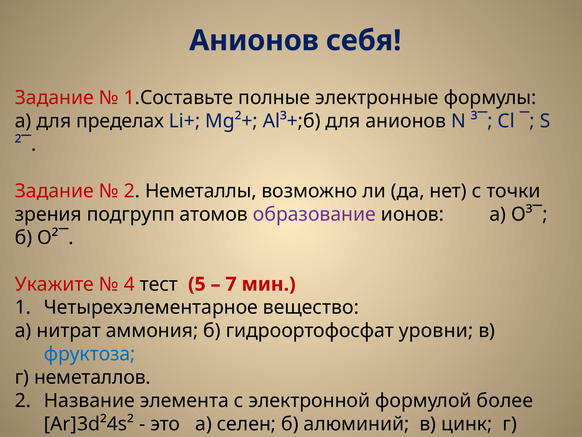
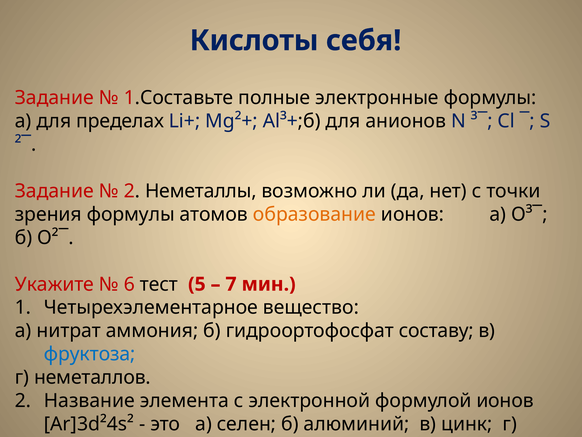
Анионов at (254, 41): Анионов -> Кислоты
зрения подгрупп: подгрупп -> формулы
образование colour: purple -> orange
4: 4 -> 6
уровни: уровни -> составу
формулой более: более -> ионов
